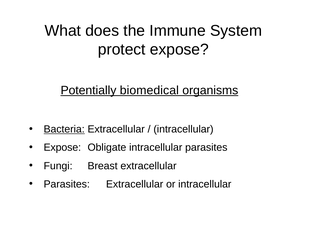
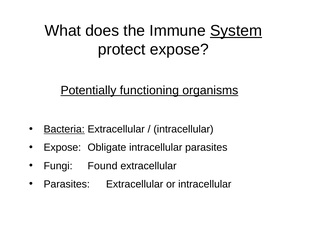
System underline: none -> present
biomedical: biomedical -> functioning
Breast: Breast -> Found
